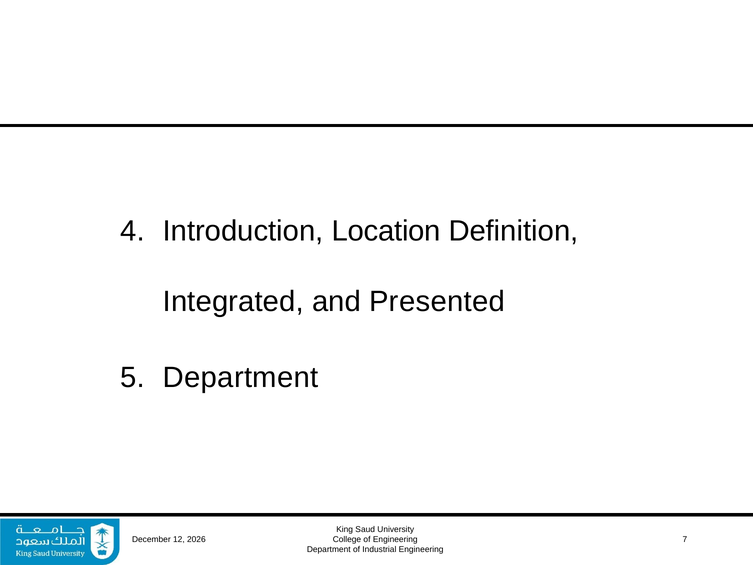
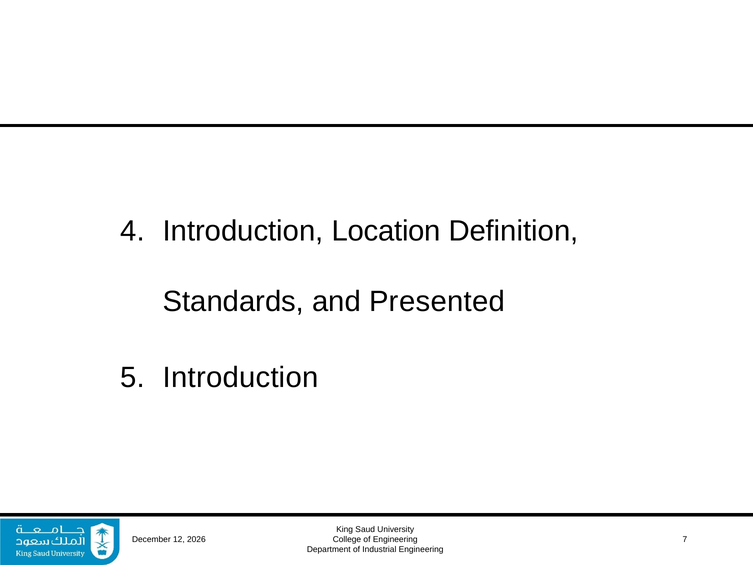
Integrated: Integrated -> Standards
Department at (241, 377): Department -> Introduction
